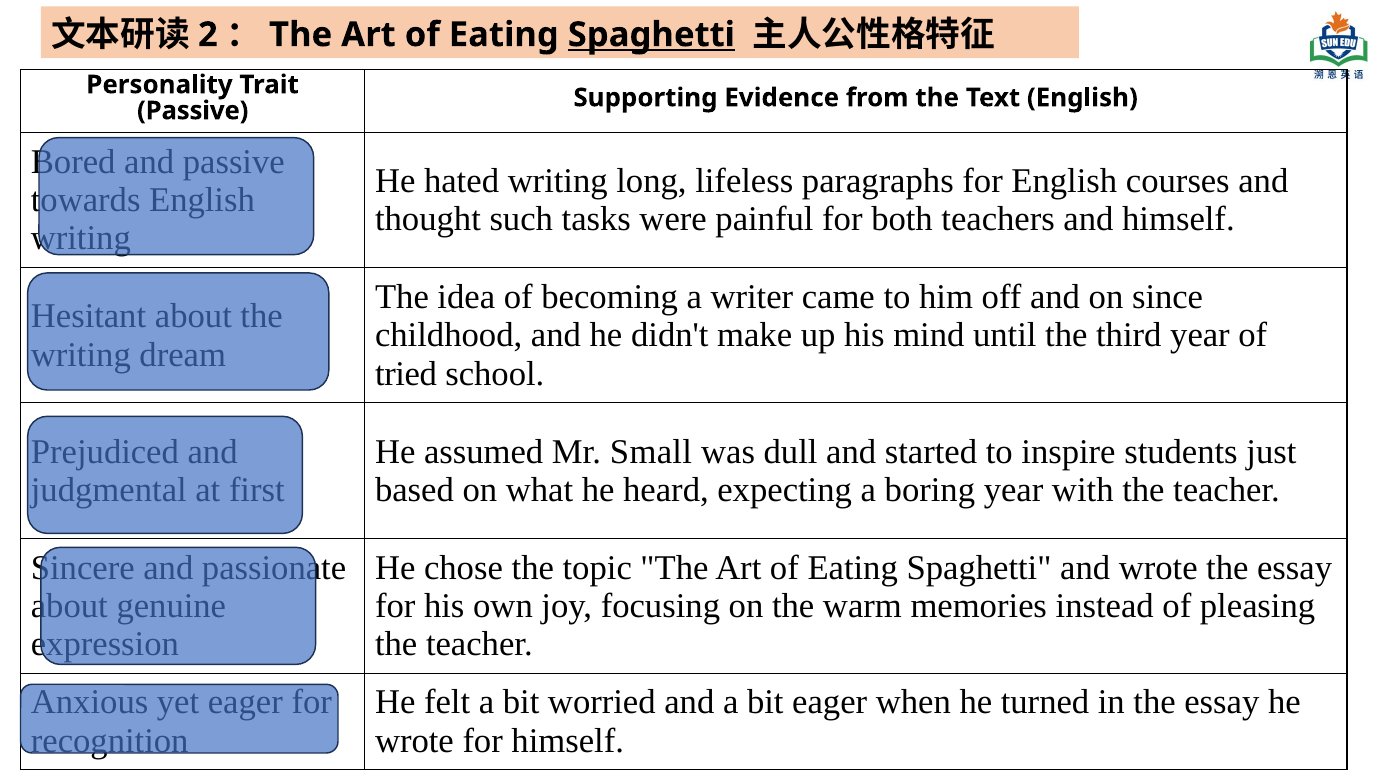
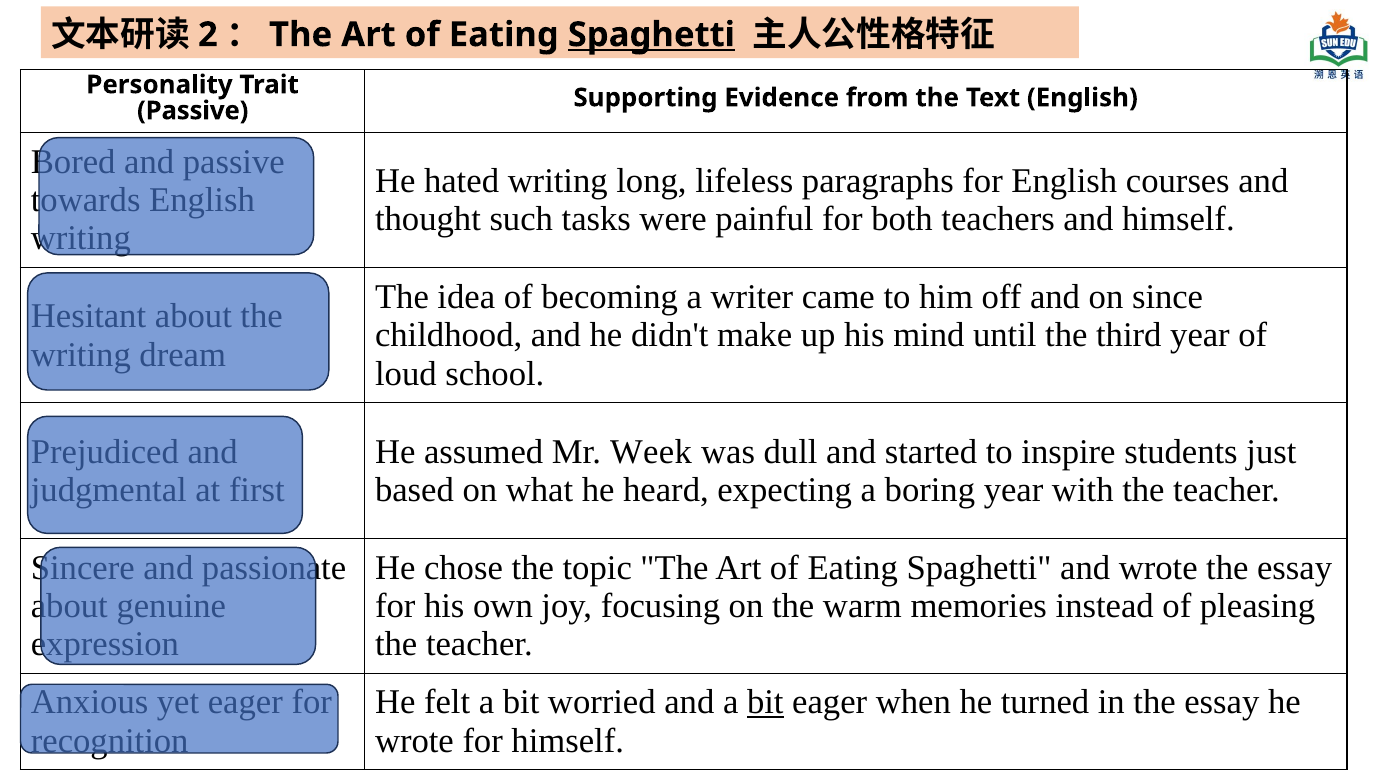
tried: tried -> loud
Small: Small -> Week
bit at (765, 702) underline: none -> present
